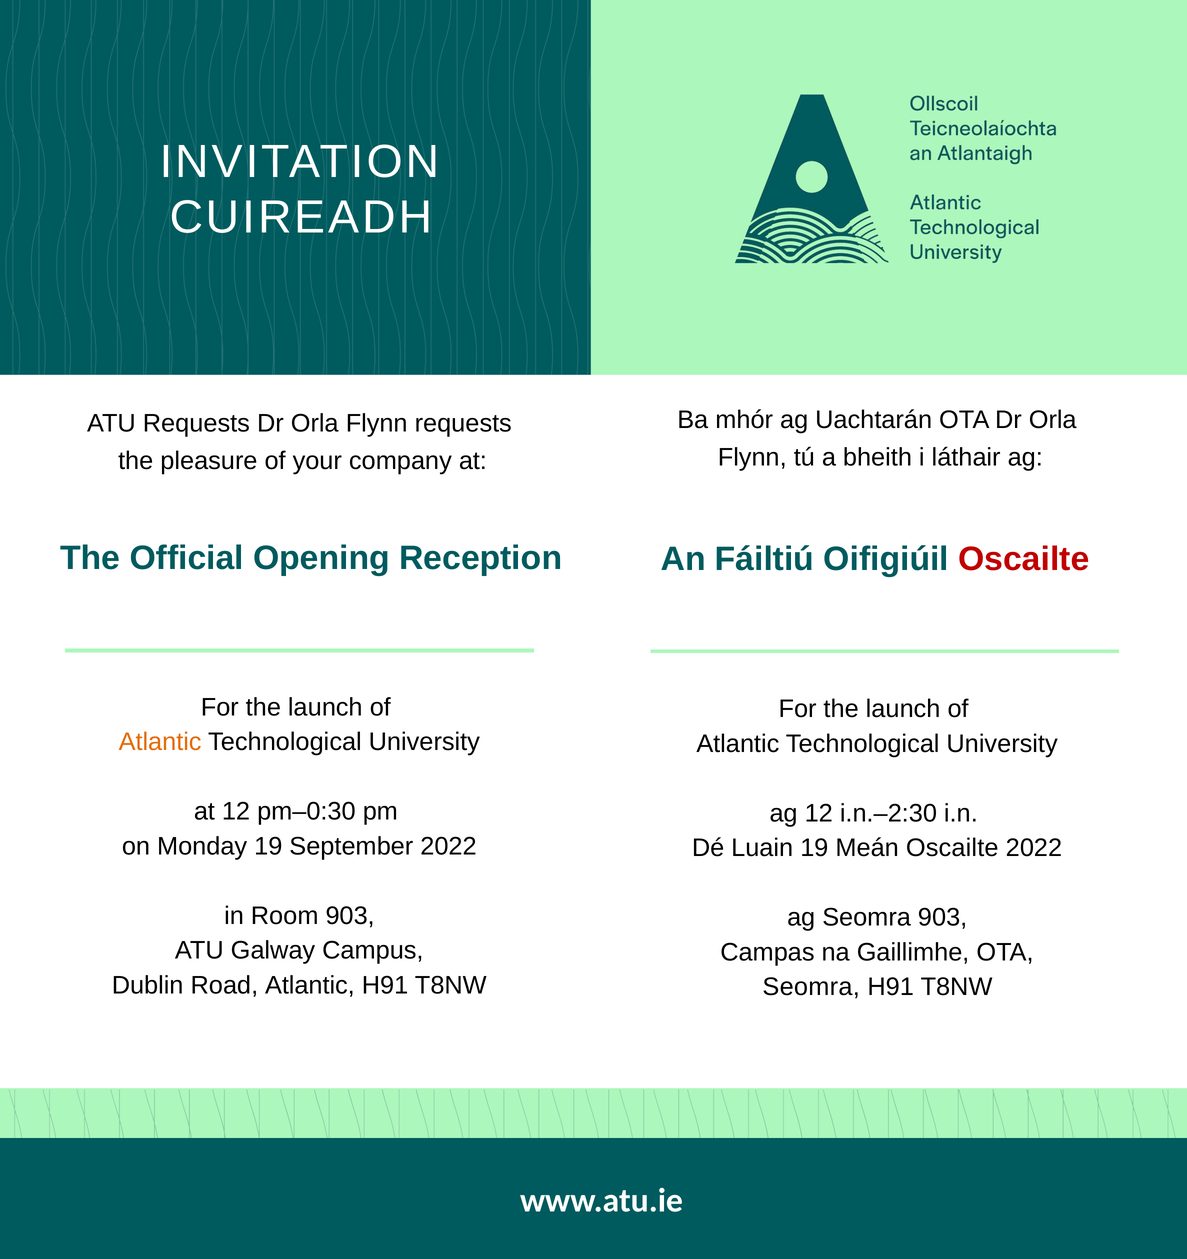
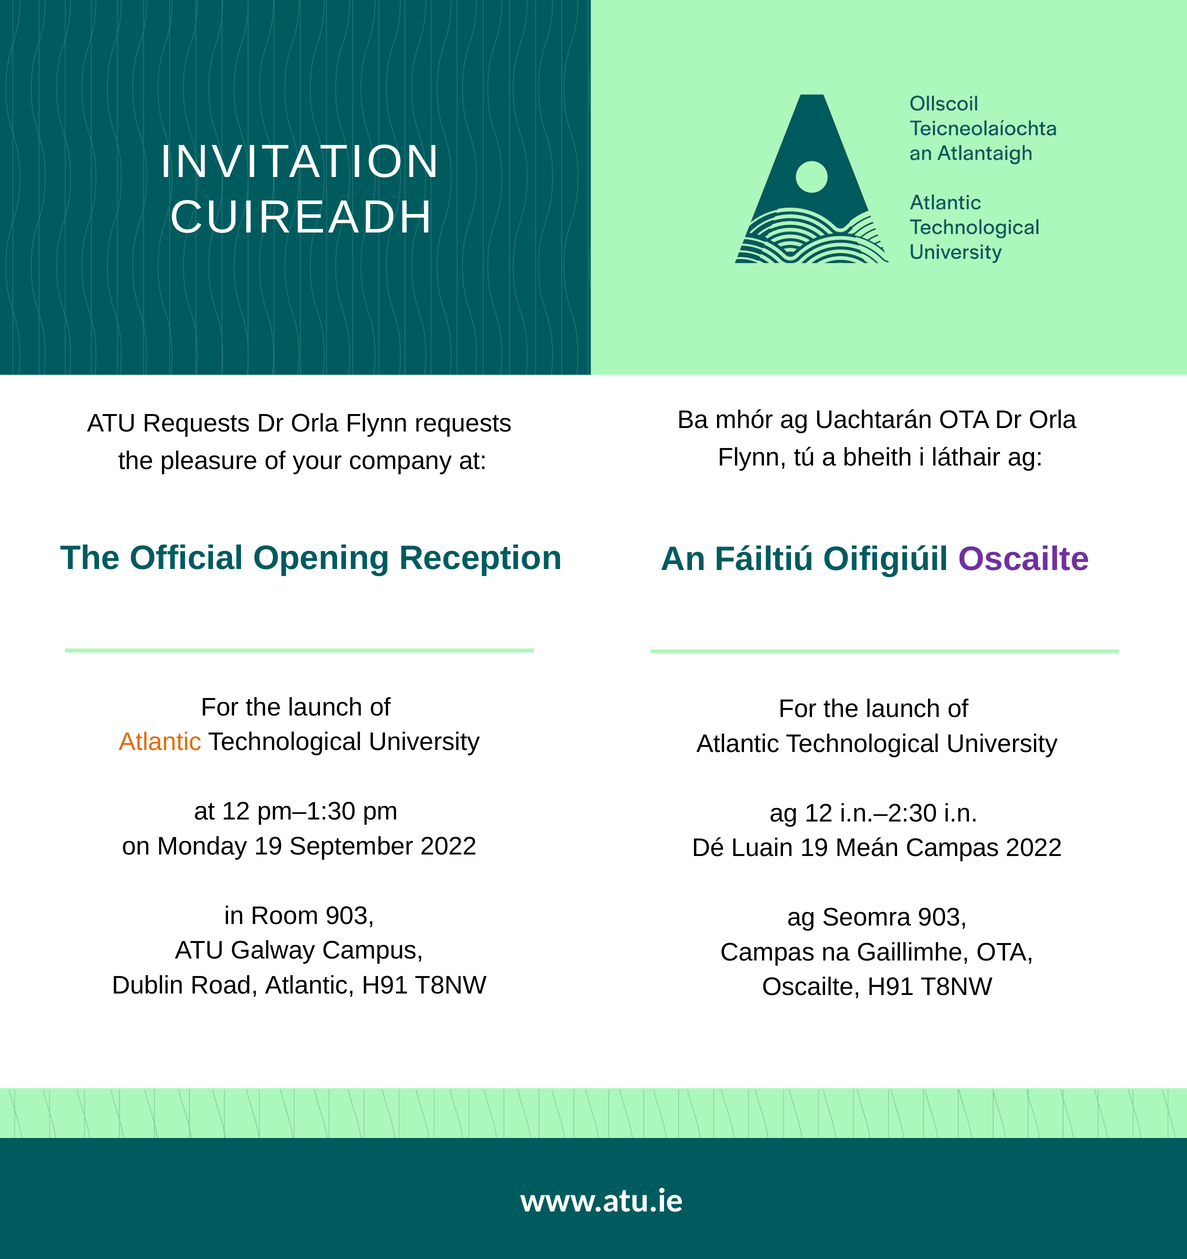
Oscailte at (1024, 559) colour: red -> purple
pm–0:30: pm–0:30 -> pm–1:30
Meán Oscailte: Oscailte -> Campas
Seomra at (811, 987): Seomra -> Oscailte
